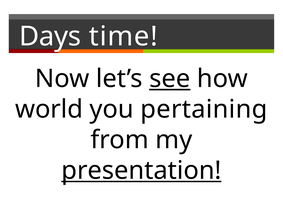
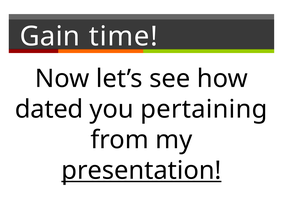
Days: Days -> Gain
see underline: present -> none
world: world -> dated
